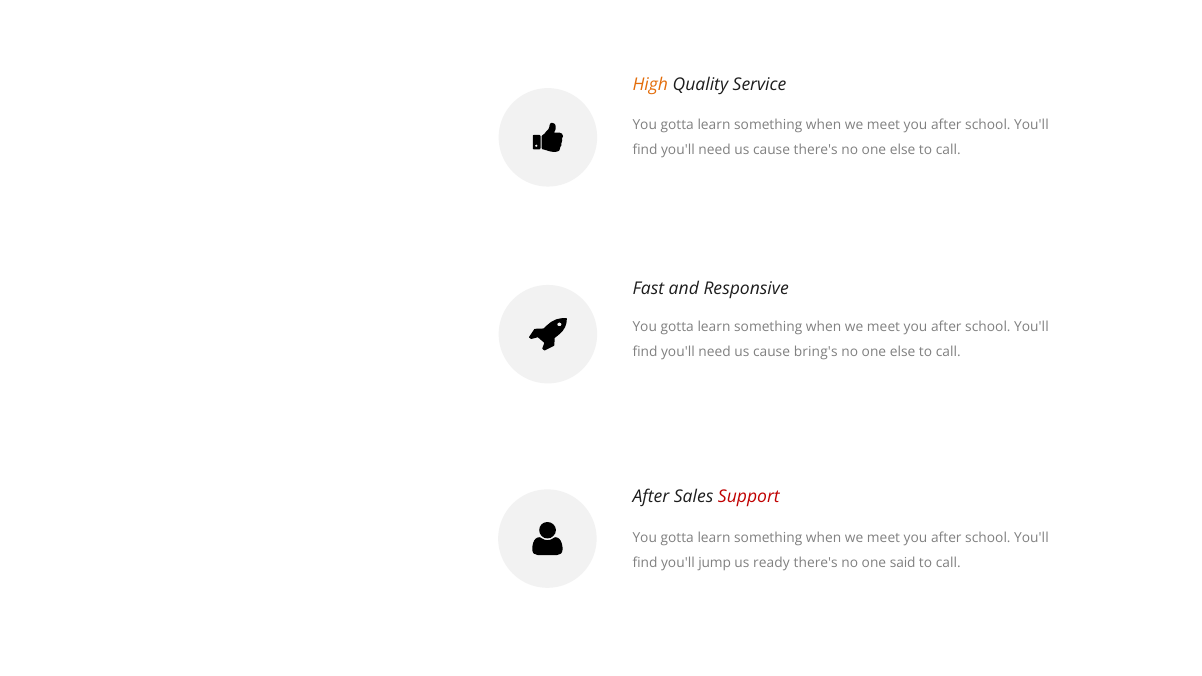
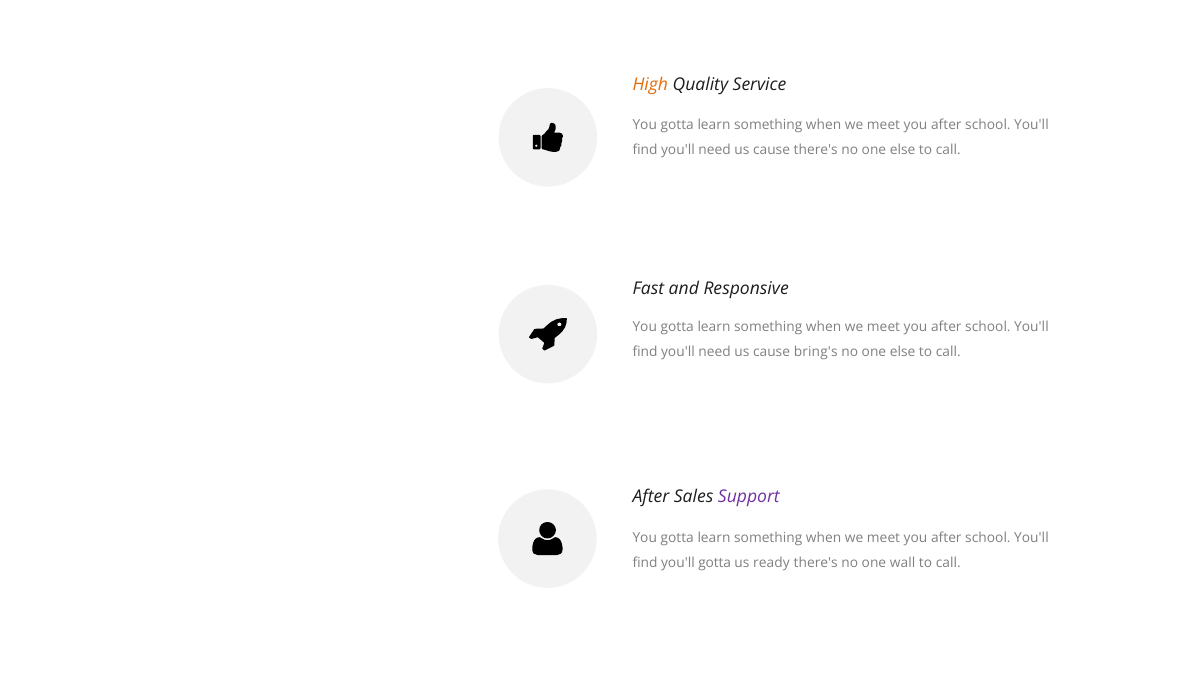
Support colour: red -> purple
you'll jump: jump -> gotta
said: said -> wall
